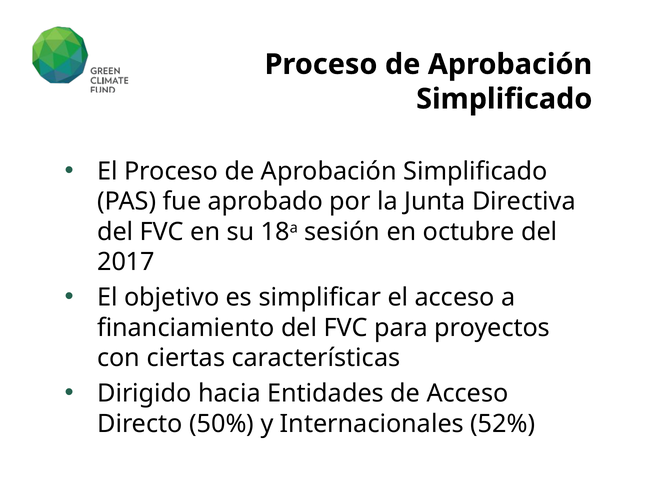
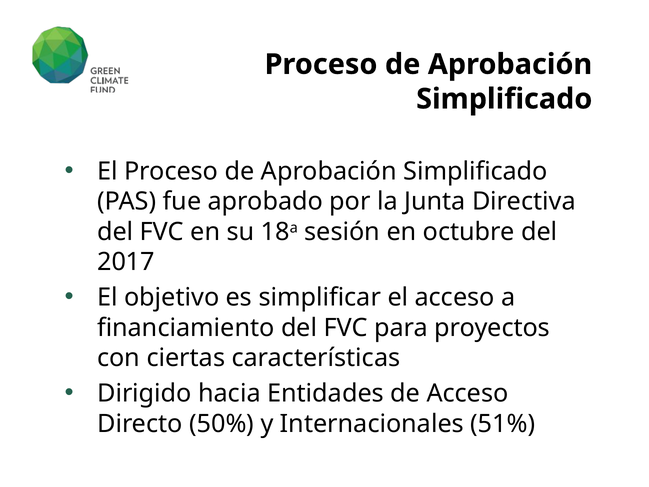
52%: 52% -> 51%
